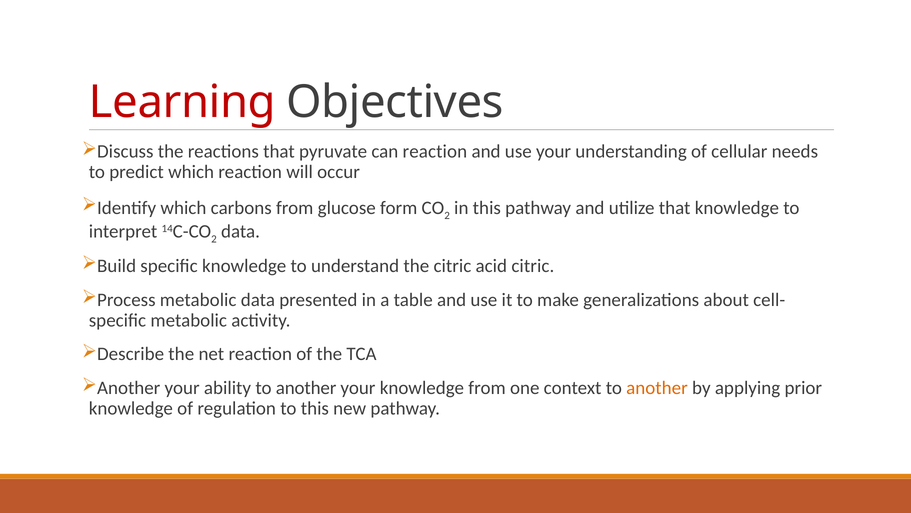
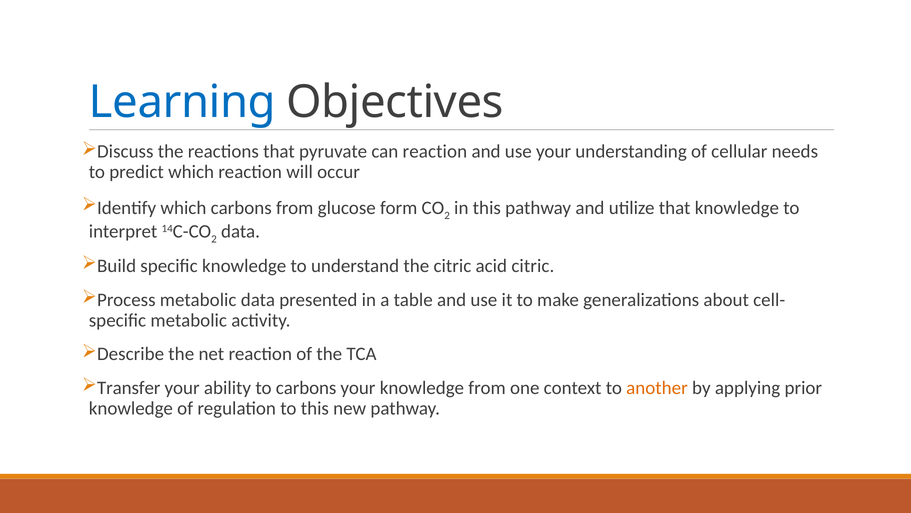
Learning colour: red -> blue
Another at (129, 388): Another -> Transfer
ability to another: another -> carbons
